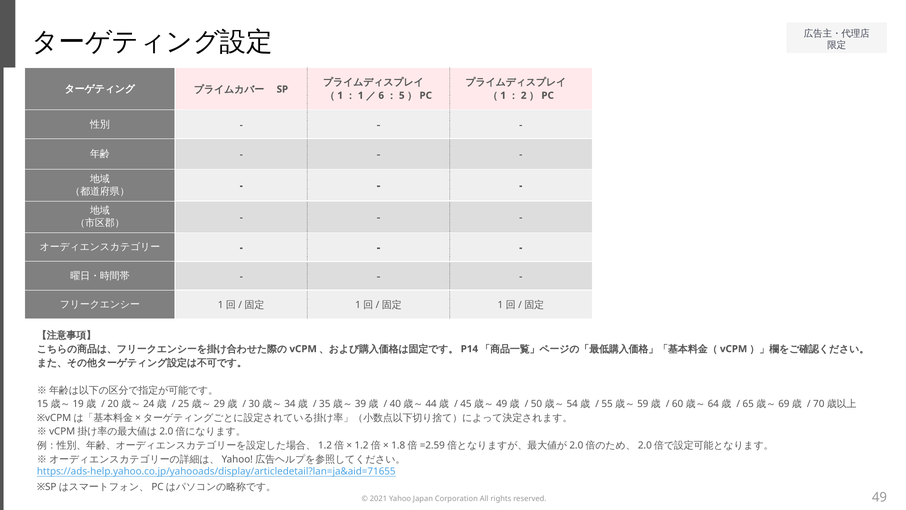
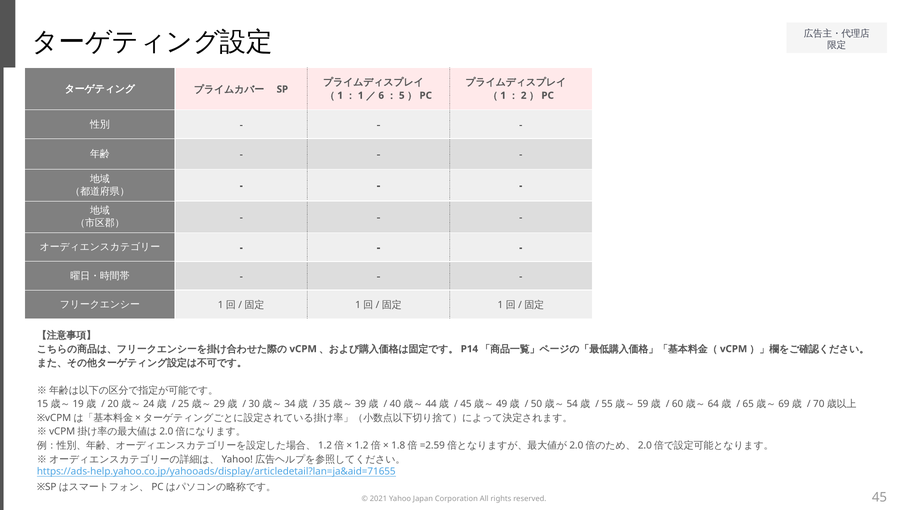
49: 49 -> 45
